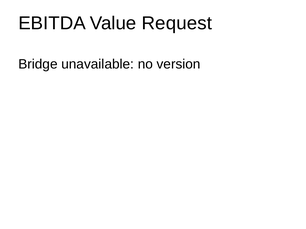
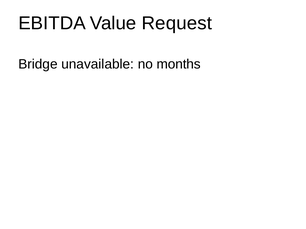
version: version -> months
